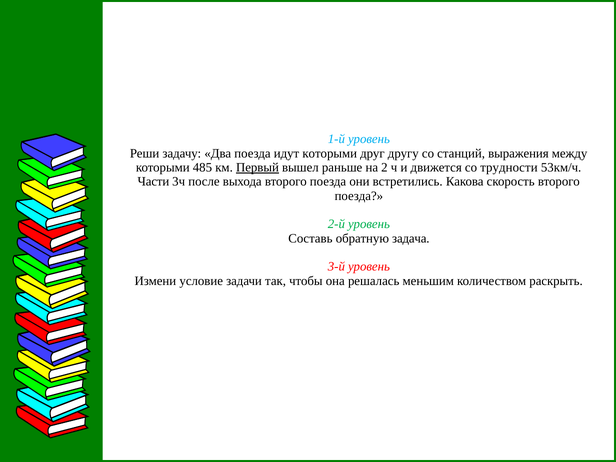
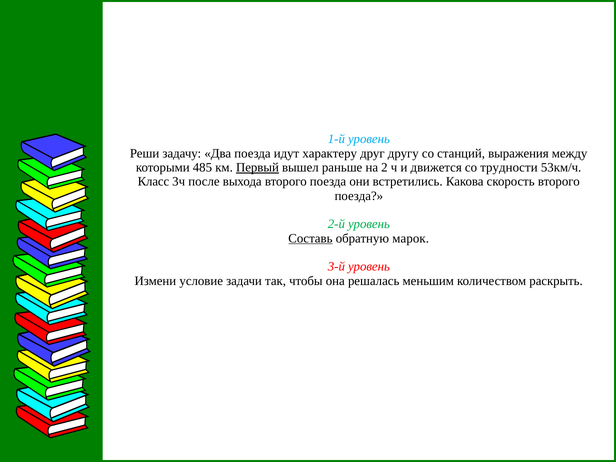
идут которыми: которыми -> характеру
Части: Части -> Класс
Составь underline: none -> present
задача: задача -> марок
